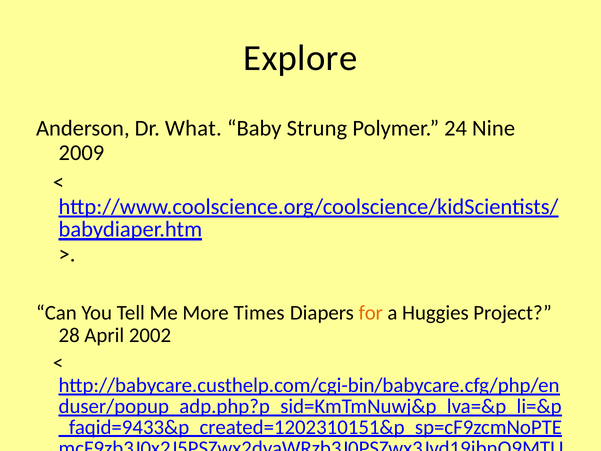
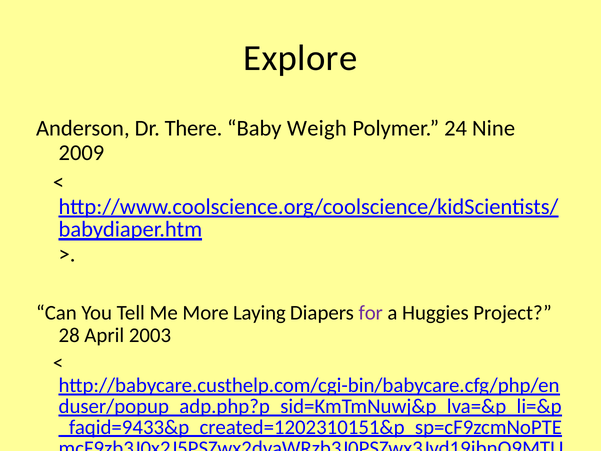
What: What -> There
Strung: Strung -> Weigh
Times: Times -> Laying
for colour: orange -> purple
2002: 2002 -> 2003
